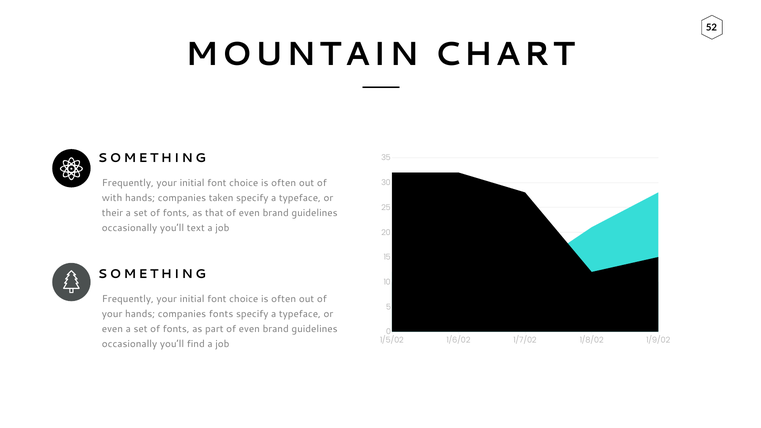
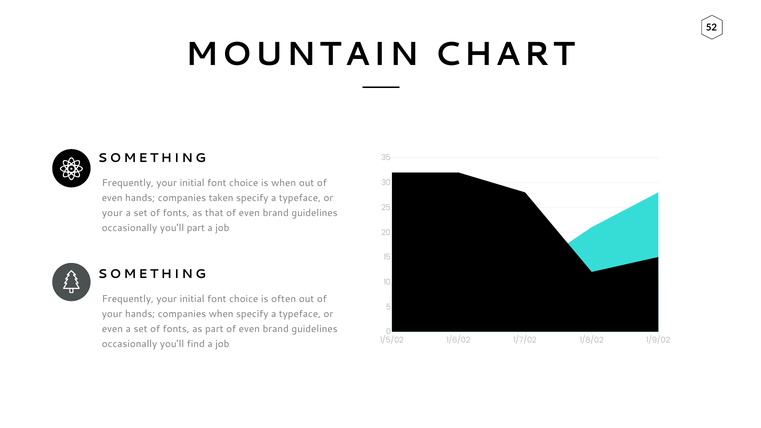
often at (284, 183): often -> when
with at (112, 198): with -> even
their at (112, 213): their -> your
you’ll text: text -> part
companies fonts: fonts -> when
